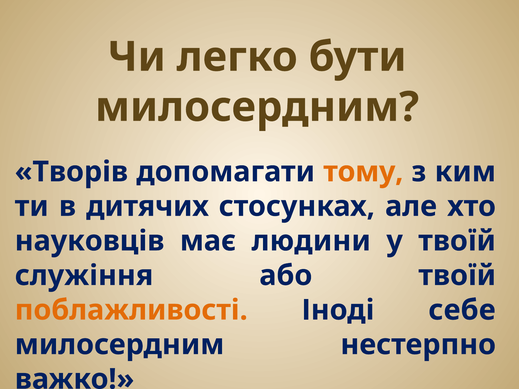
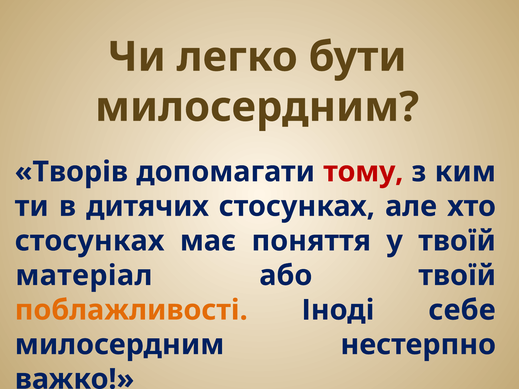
тому colour: orange -> red
науковців at (90, 241): науковців -> стосунках
людини: людини -> поняття
служіння: служіння -> матеріал
